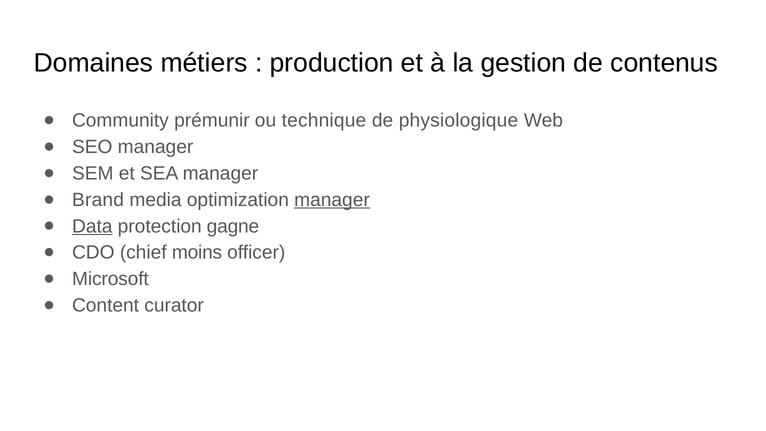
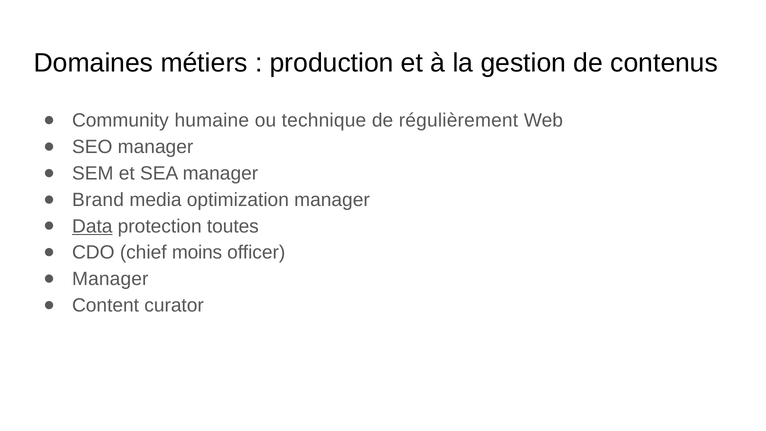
prémunir: prémunir -> humaine
physiologique: physiologique -> régulièrement
manager at (332, 200) underline: present -> none
gagne: gagne -> toutes
Microsoft at (110, 279): Microsoft -> Manager
